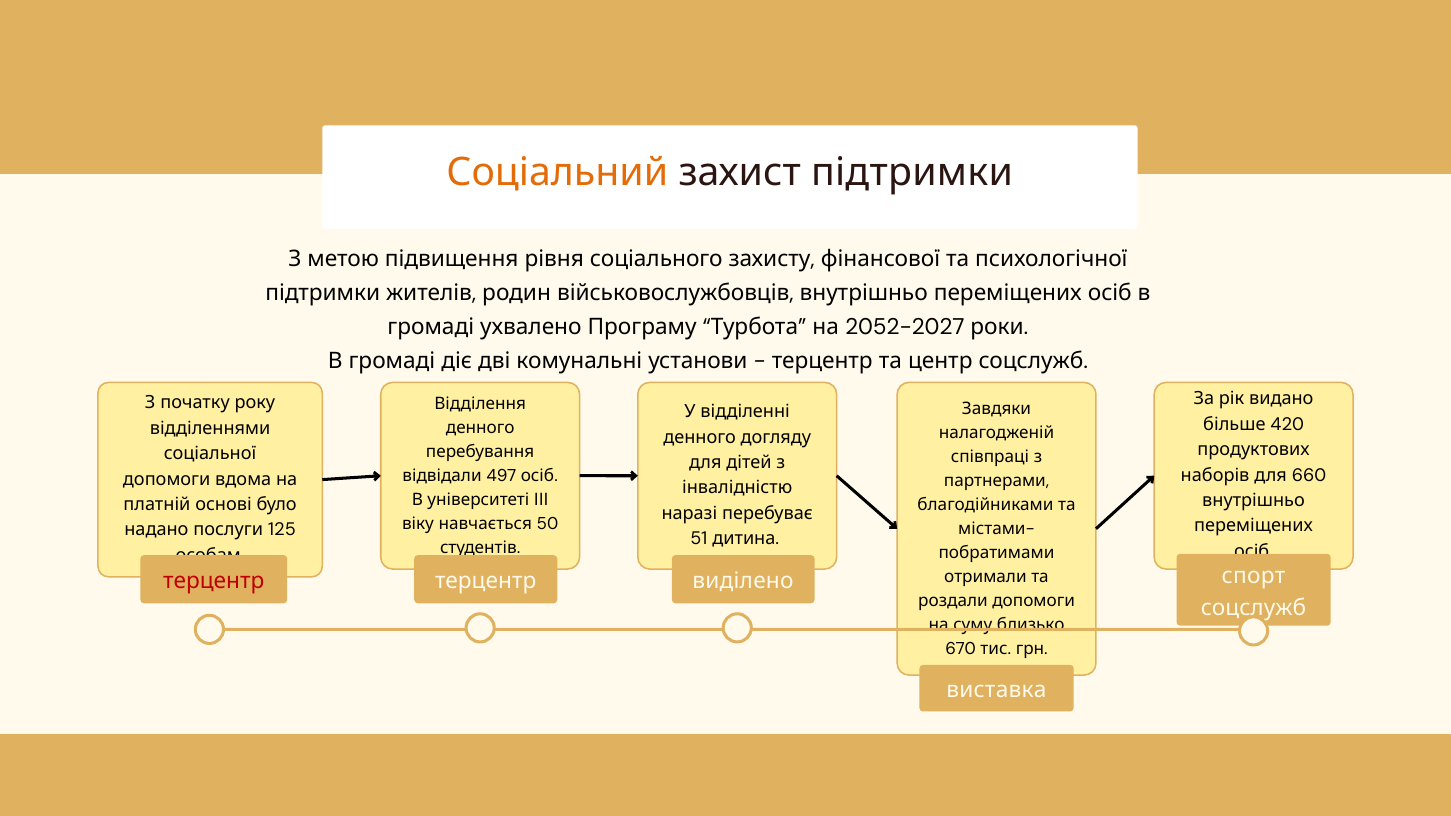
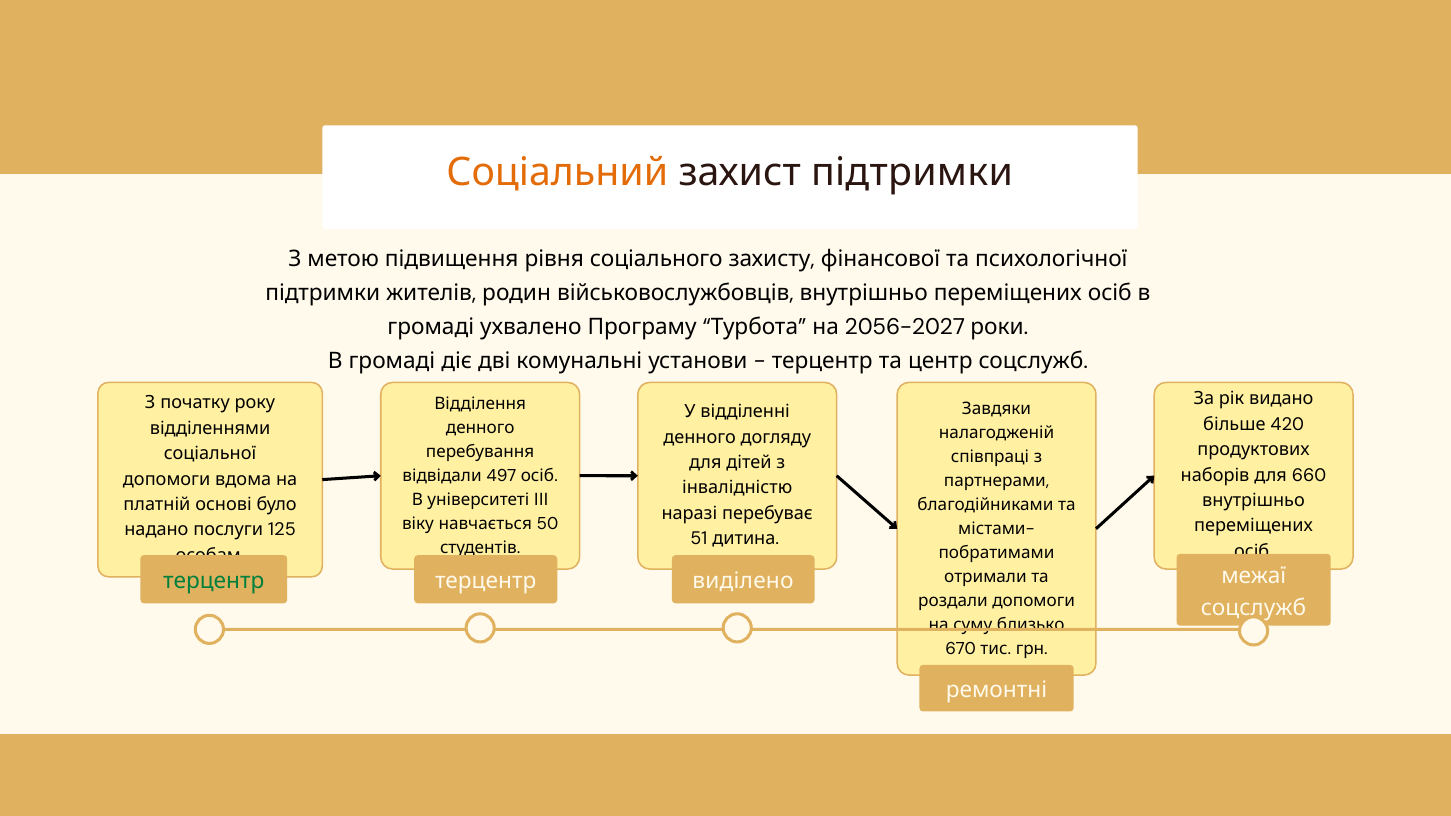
2052-2027: 2052-2027 -> 2056-2027
спорт: спорт -> межаї
терцентр at (214, 582) colour: red -> green
виставка: виставка -> ремонтні
